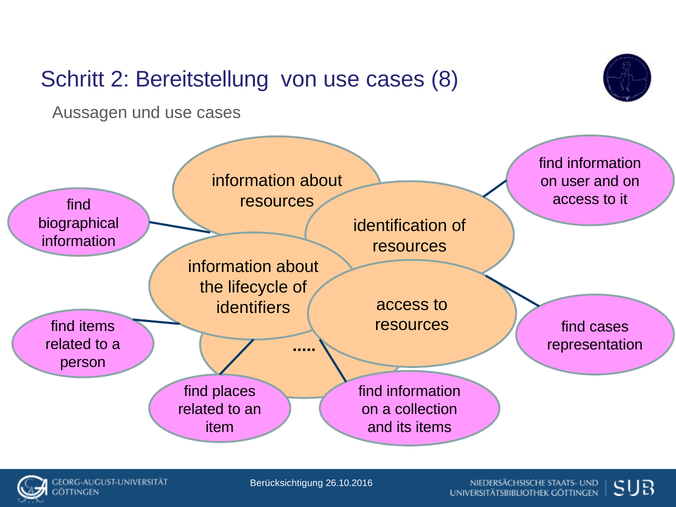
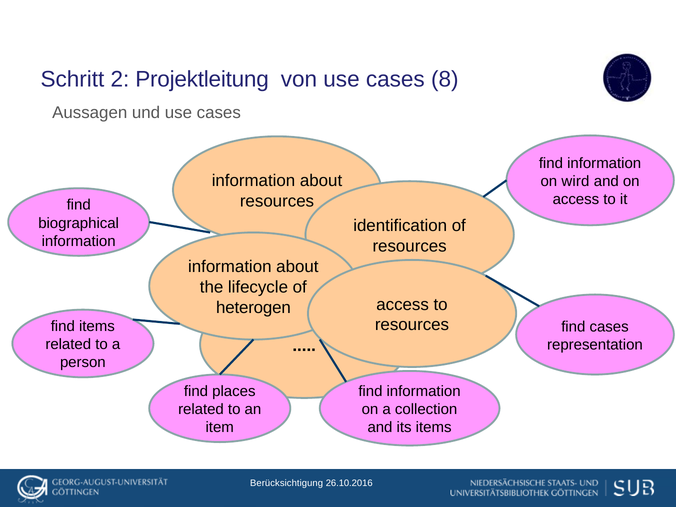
Bereitstellung: Bereitstellung -> Projektleitung
user: user -> wird
identifiers: identifiers -> heterogen
